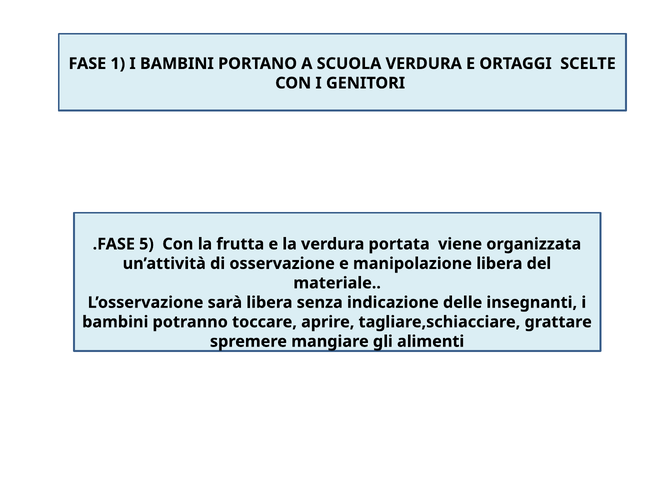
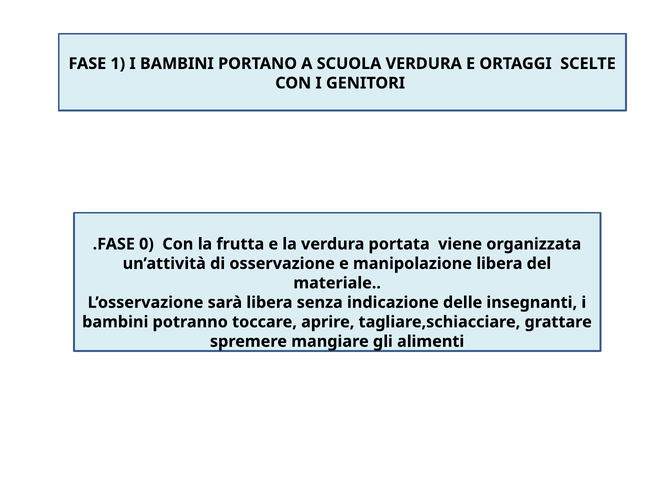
5: 5 -> 0
